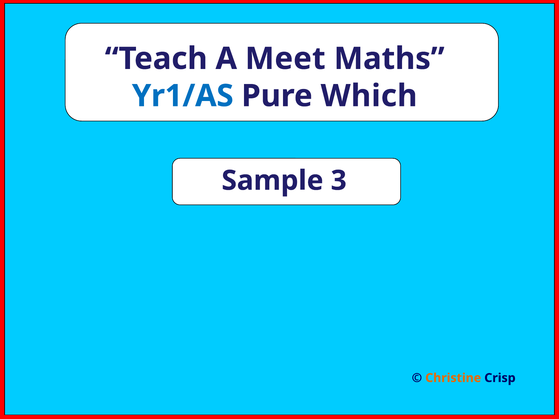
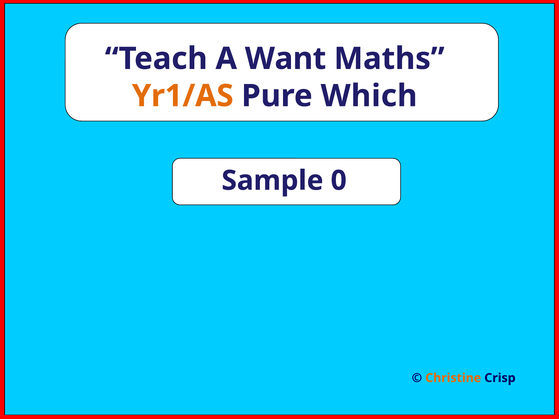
Meet: Meet -> Want
Yr1/AS colour: blue -> orange
3: 3 -> 0
